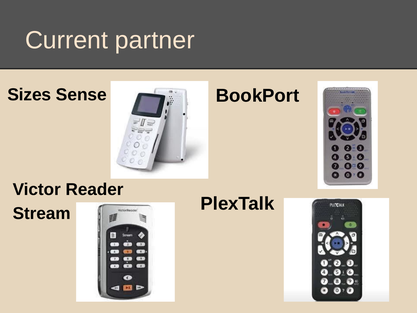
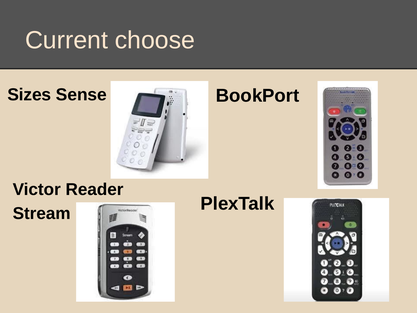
partner: partner -> choose
